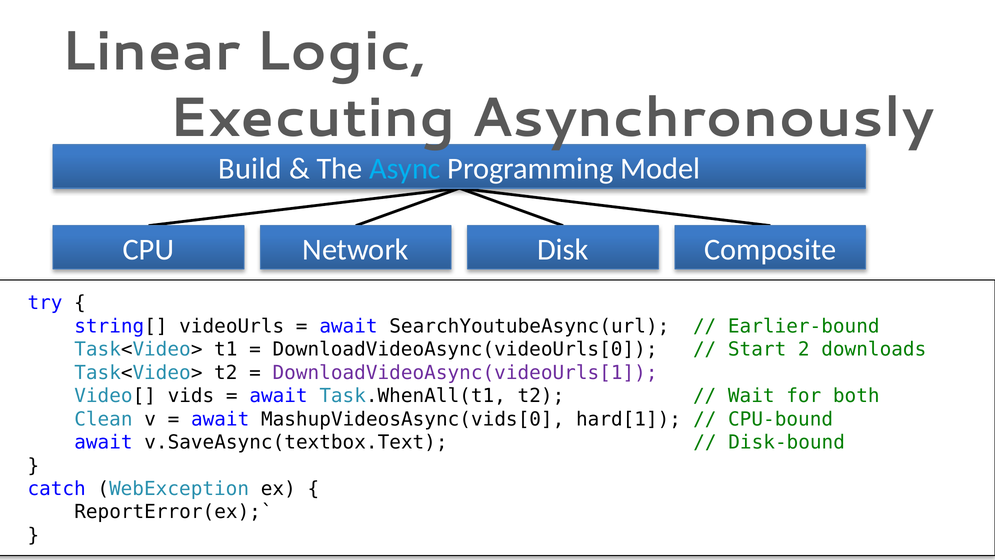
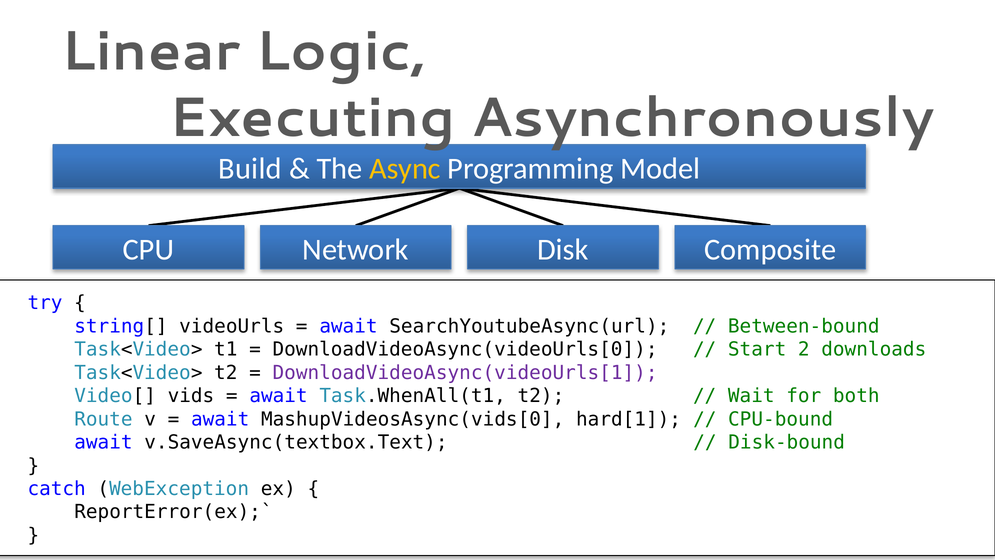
Async colour: light blue -> yellow
Earlier-bound: Earlier-bound -> Between-bound
Clean: Clean -> Route
